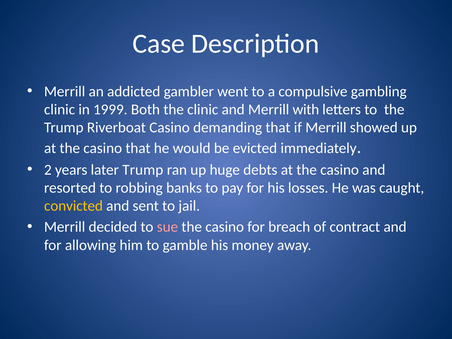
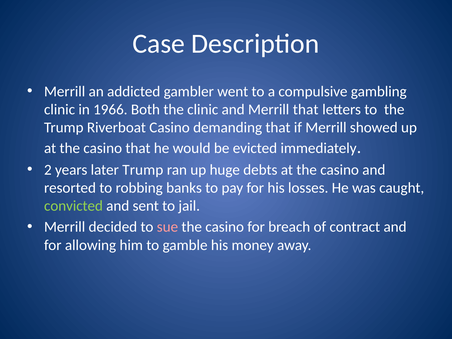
1999: 1999 -> 1966
Merrill with: with -> that
convicted colour: yellow -> light green
